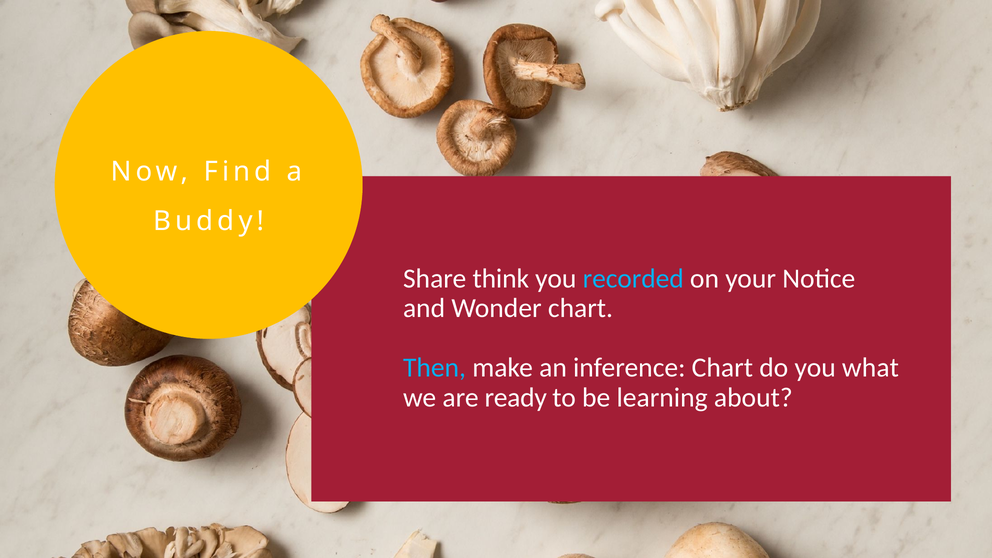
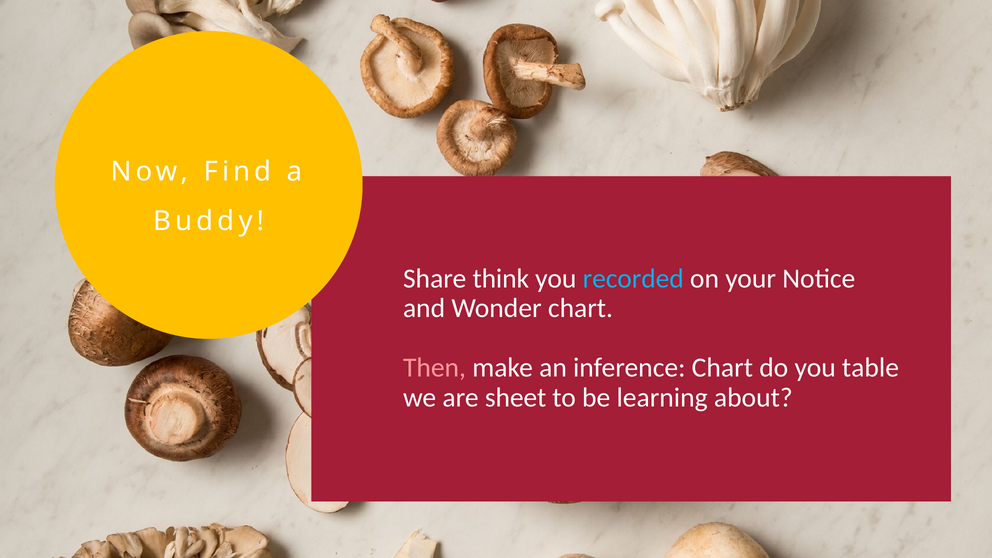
Then colour: light blue -> pink
what: what -> table
ready: ready -> sheet
